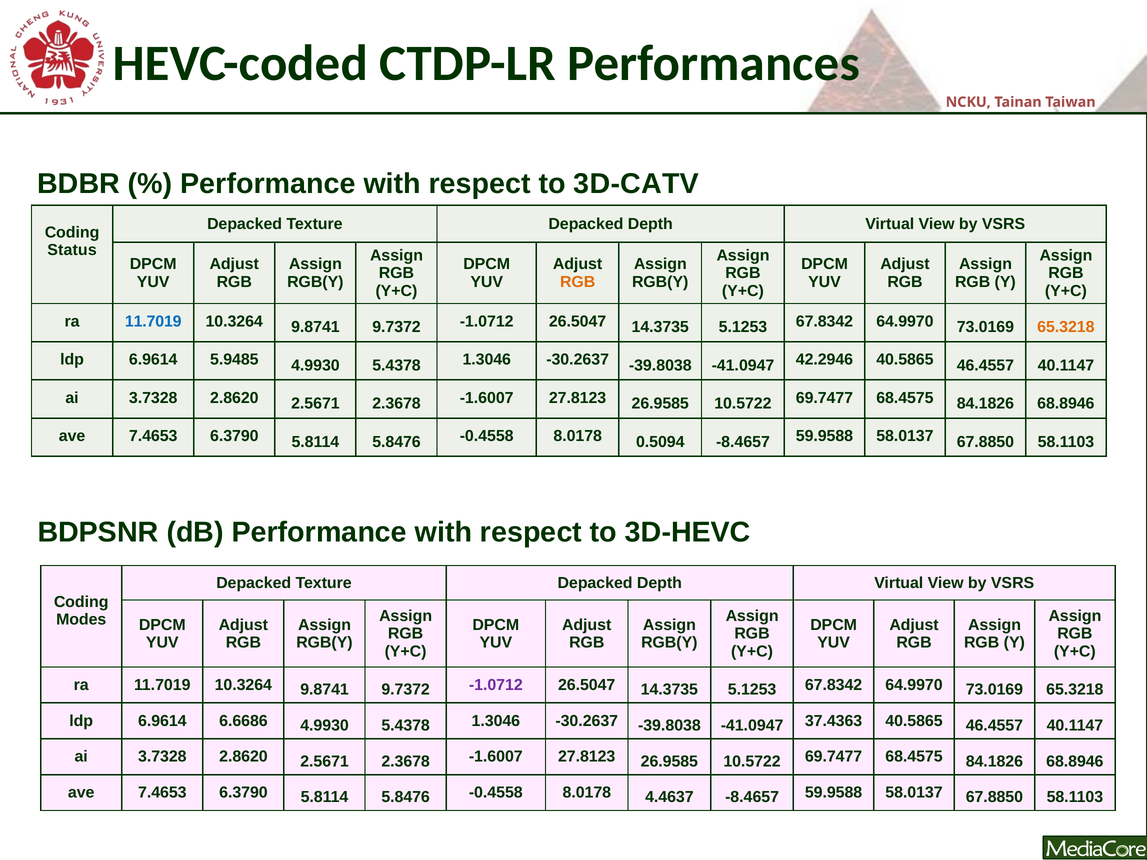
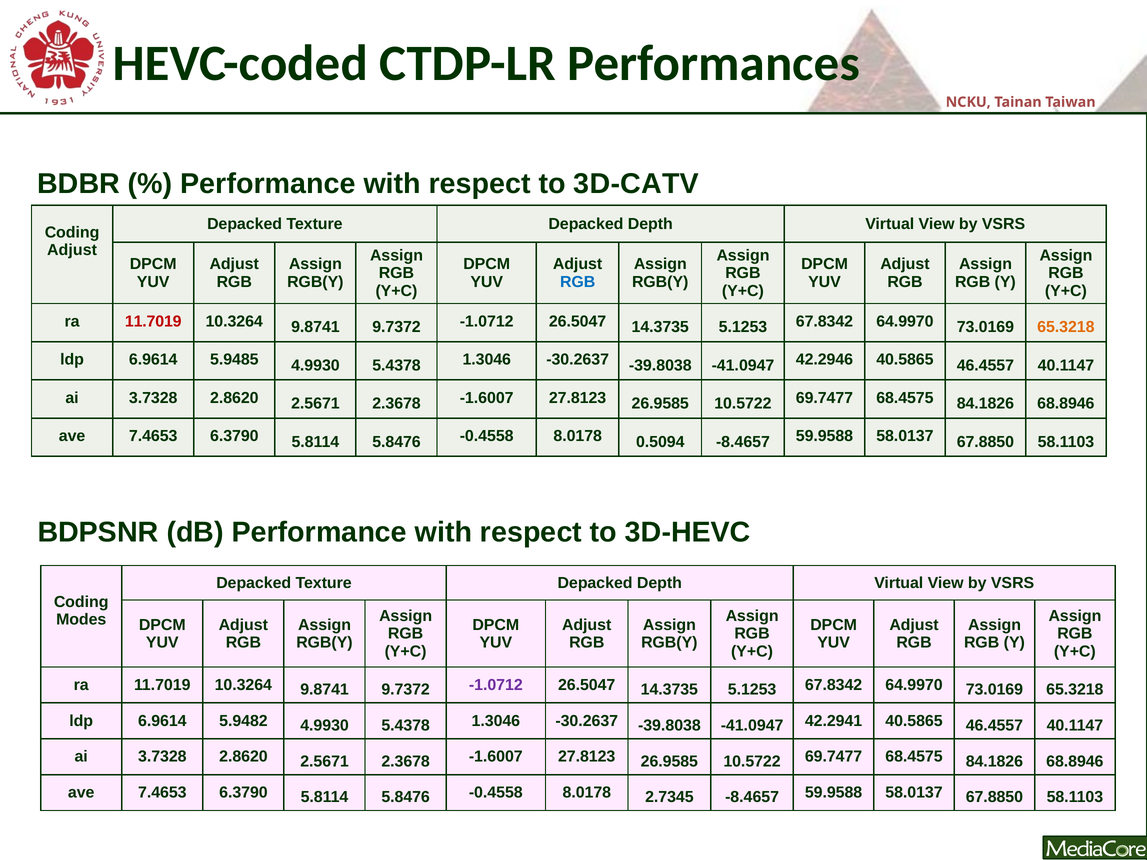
Status at (72, 250): Status -> Adjust
RGB at (578, 282) colour: orange -> blue
11.7019 at (153, 322) colour: blue -> red
6.6686: 6.6686 -> 5.9482
37.4363: 37.4363 -> 42.2941
4.4637: 4.4637 -> 2.7345
